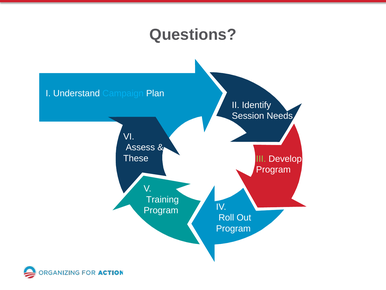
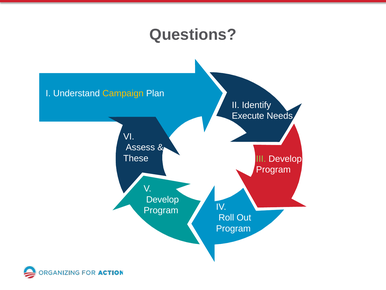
Campaign colour: light blue -> yellow
Session: Session -> Execute
Training at (162, 199): Training -> Develop
